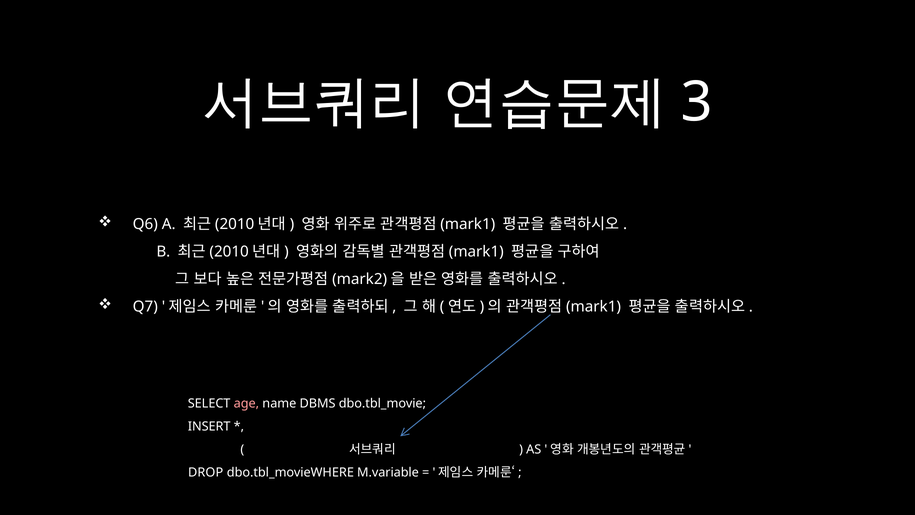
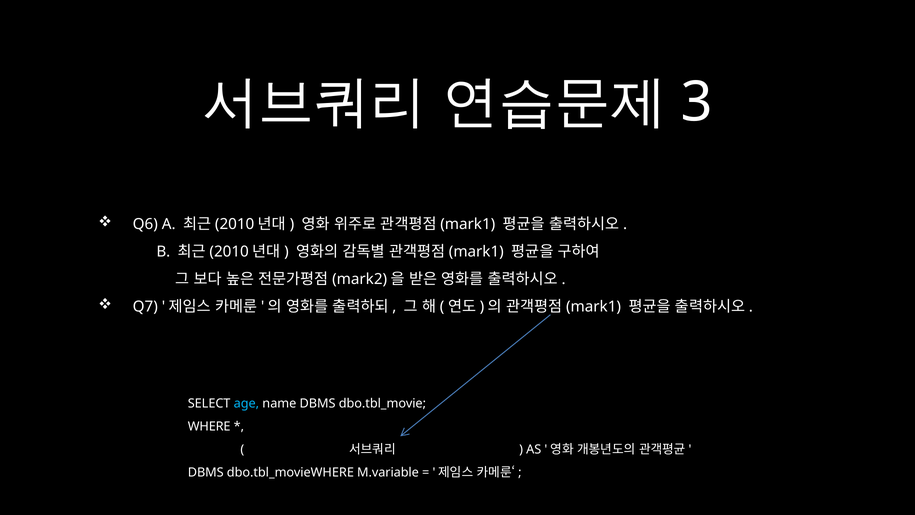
age colour: pink -> light blue
INSERT: INSERT -> WHERE
DROP at (206, 472): DROP -> DBMS
